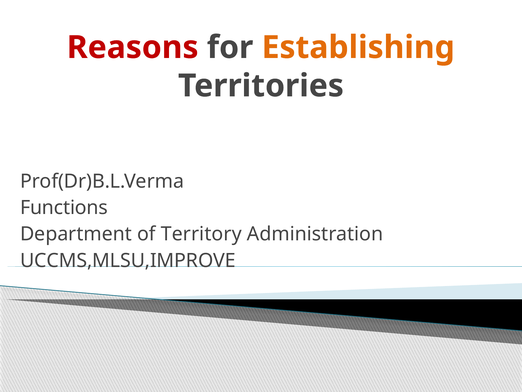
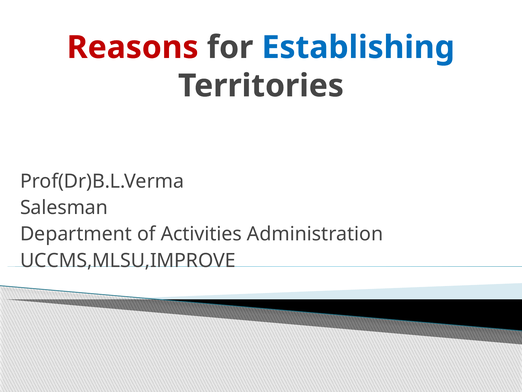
Establishing colour: orange -> blue
Functions: Functions -> Salesman
Territory: Territory -> Activities
